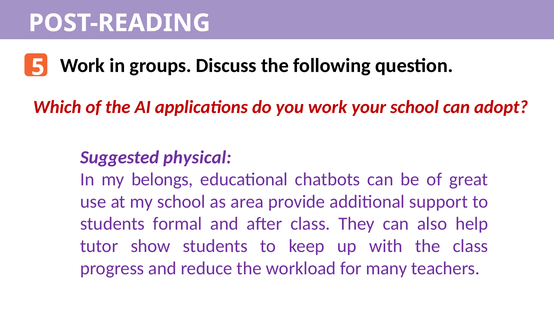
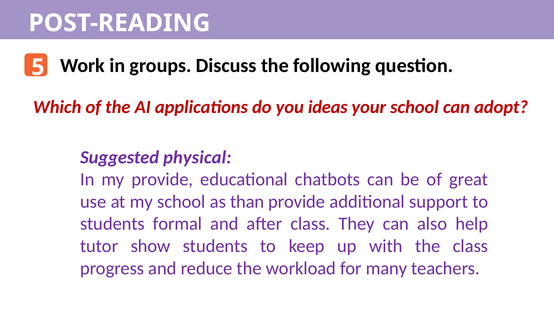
you work: work -> ideas
my belongs: belongs -> provide
area: area -> than
